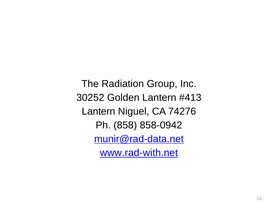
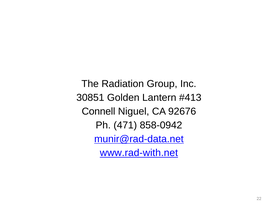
30252: 30252 -> 30851
Lantern at (98, 112): Lantern -> Connell
74276: 74276 -> 92676
858: 858 -> 471
